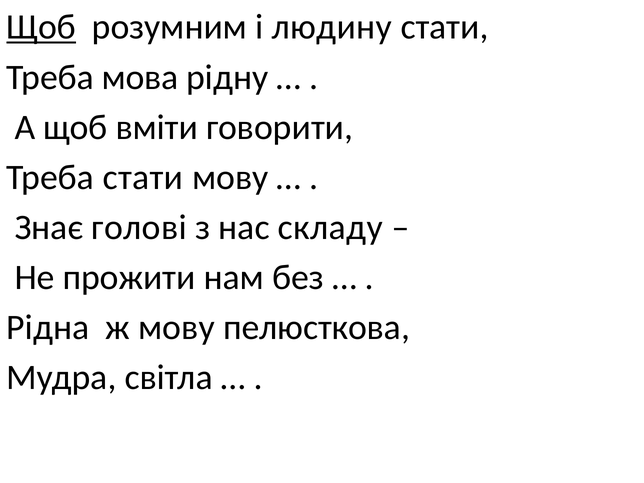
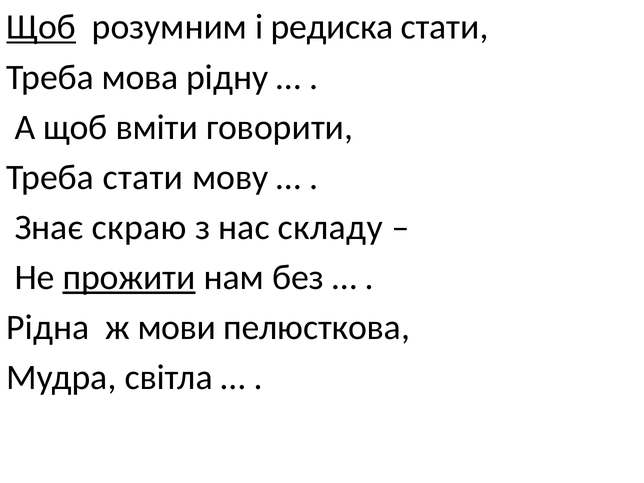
людину: людину -> редиска
голові: голові -> скраю
прожити underline: none -> present
ж мову: мову -> мови
